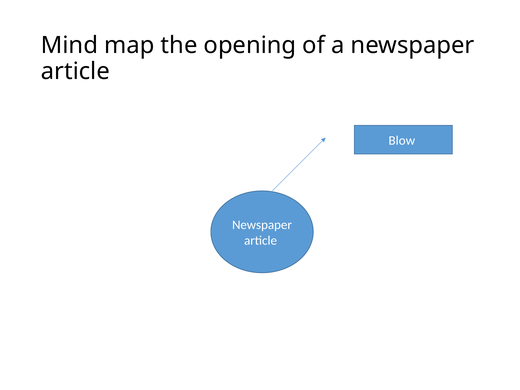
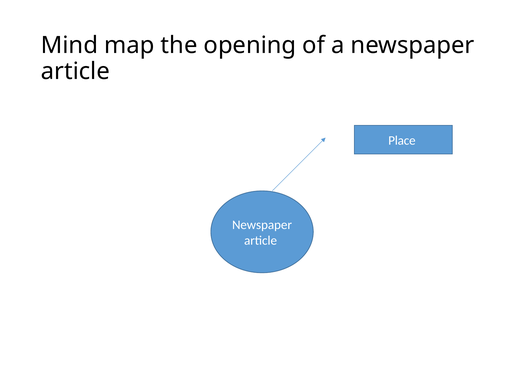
Blow: Blow -> Place
